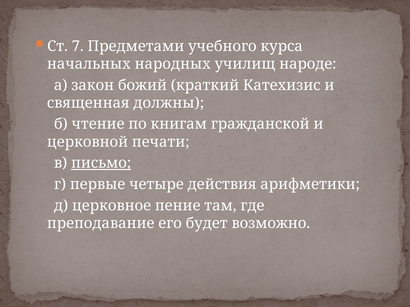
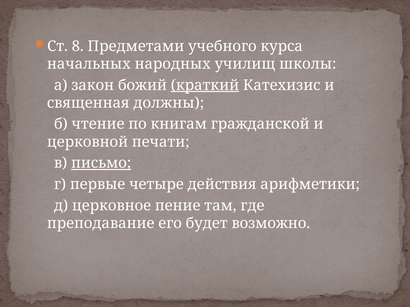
7: 7 -> 8
народе: народе -> школы
краткий underline: none -> present
